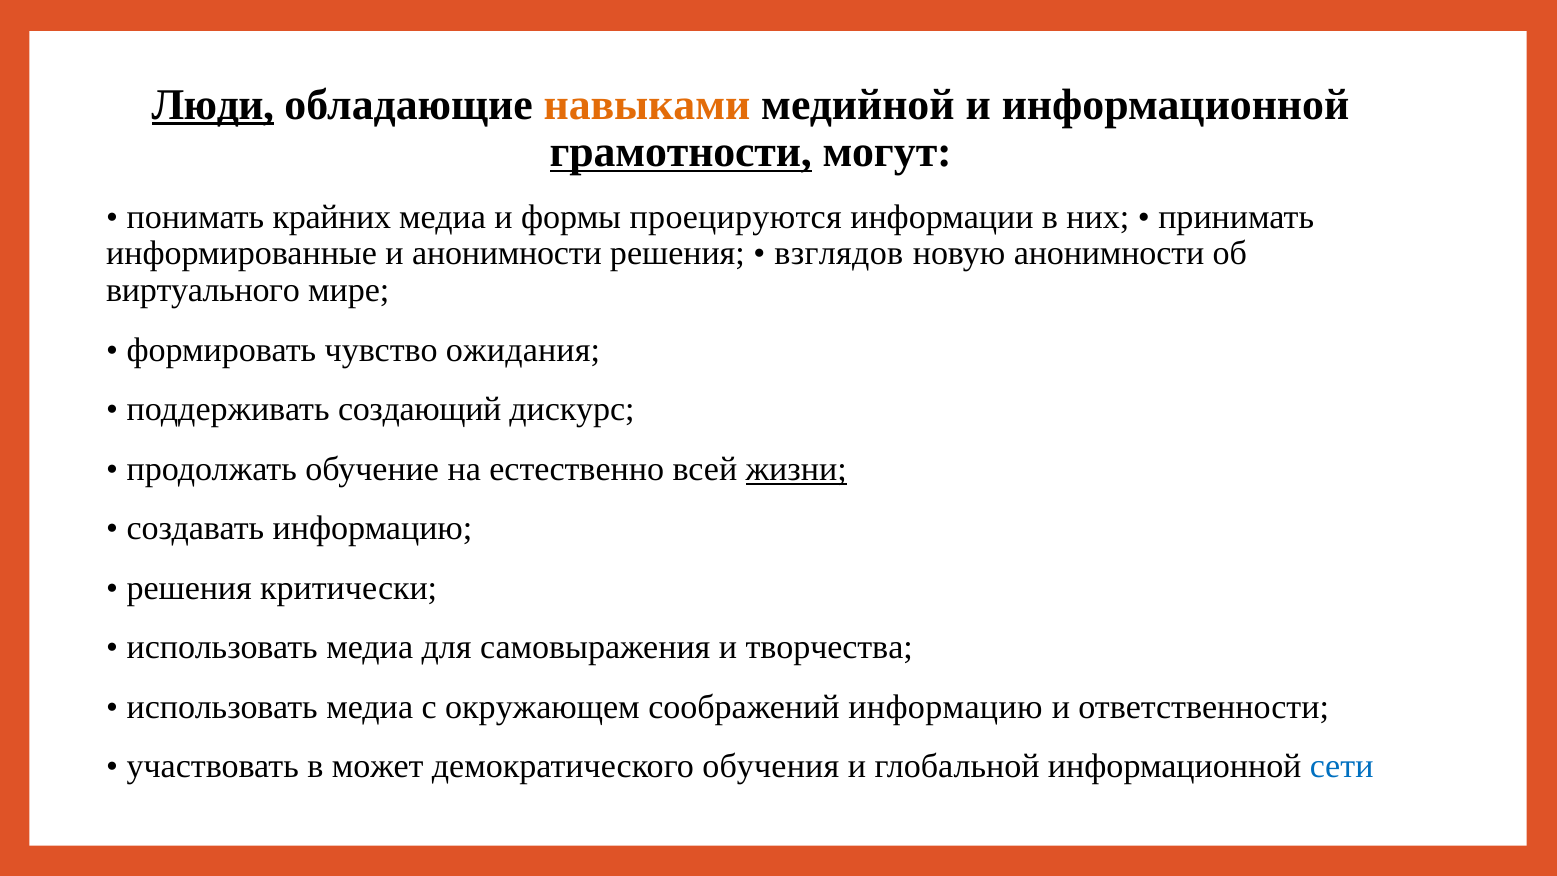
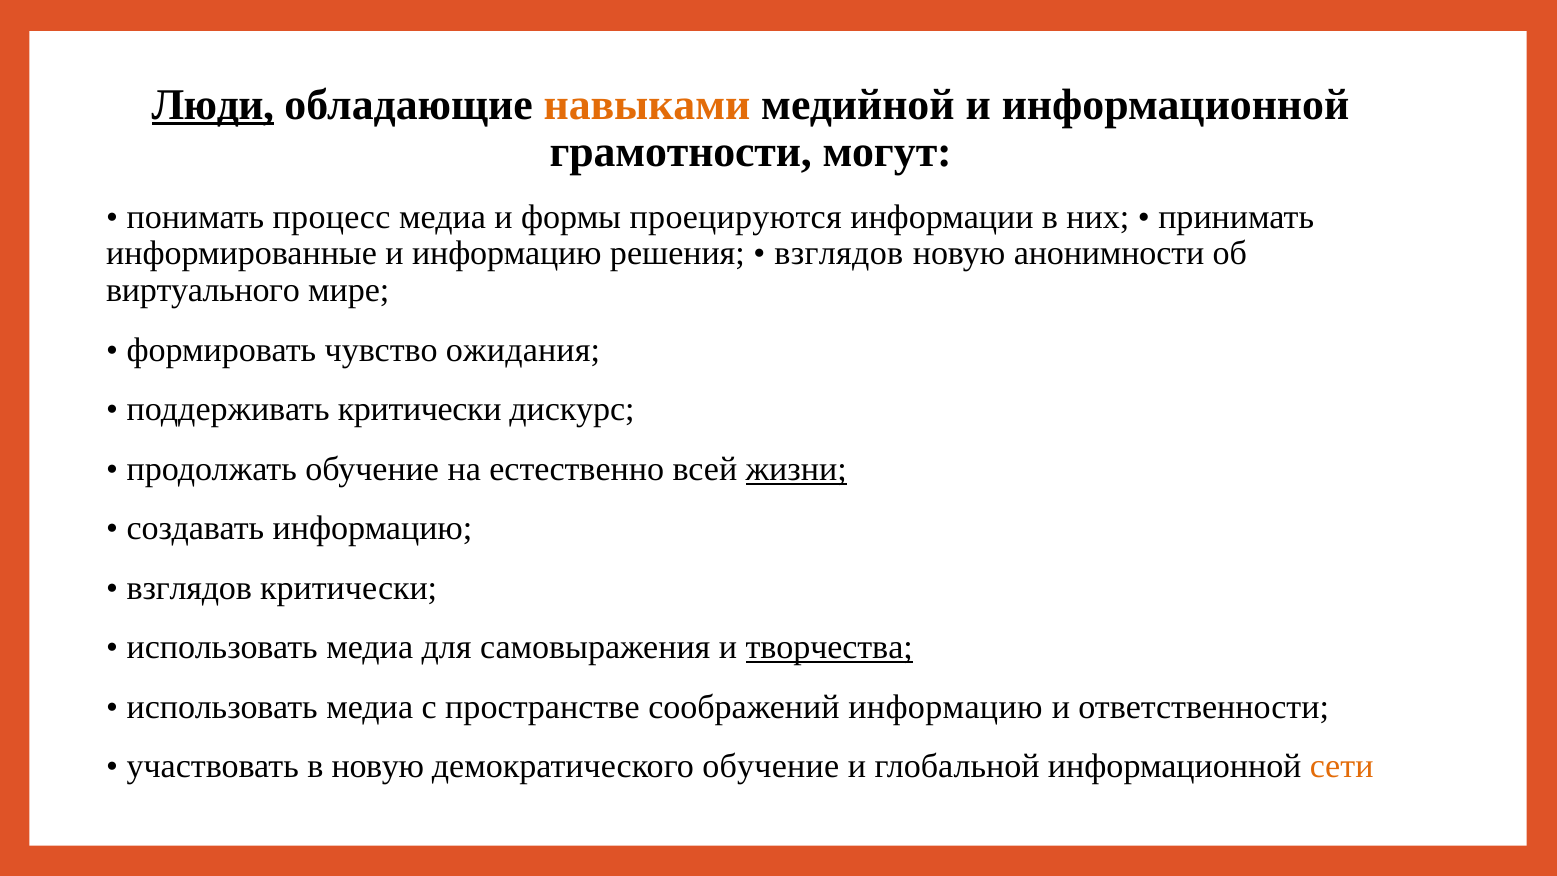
грамотности underline: present -> none
крайних: крайних -> процесс
и анонимности: анонимности -> информацию
поддерживать создающий: создающий -> критически
решения at (189, 588): решения -> взглядов
творчества underline: none -> present
окружающем: окружающем -> пространстве
в может: может -> новую
демократического обучения: обучения -> обучение
сети colour: blue -> orange
